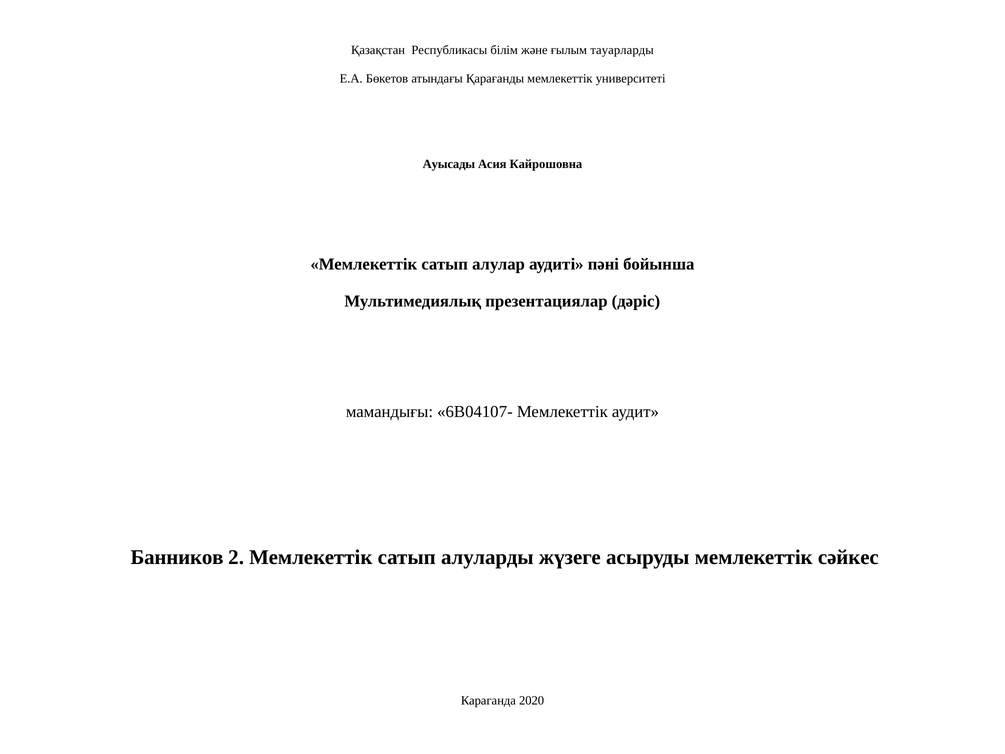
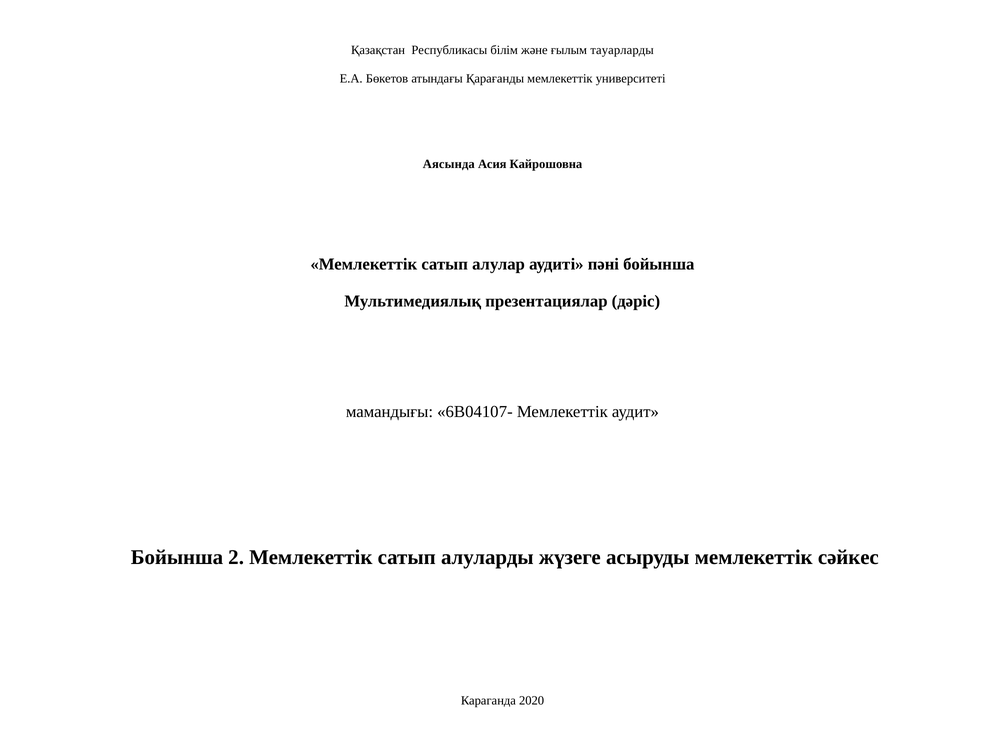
Ауысады: Ауысады -> Аясында
Банников at (177, 557): Банников -> Бойынша
